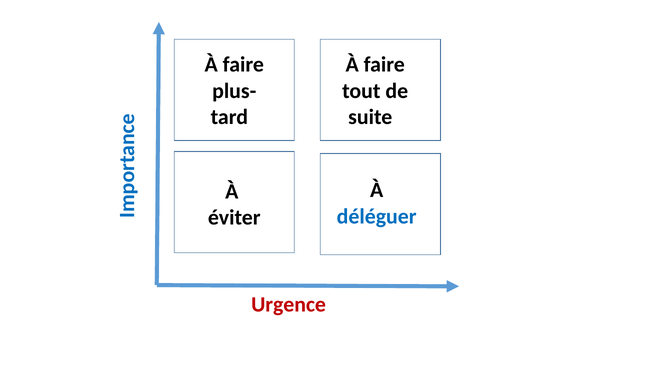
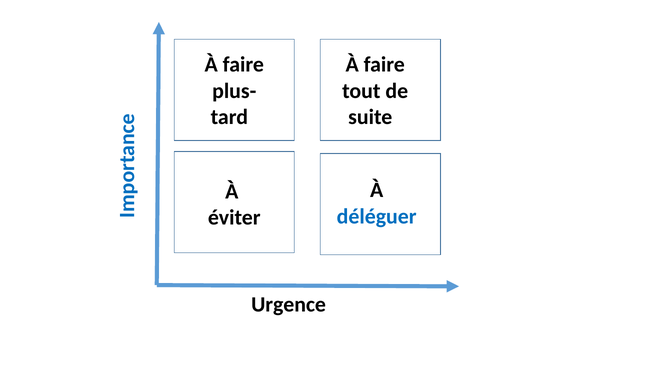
Urgence colour: red -> black
